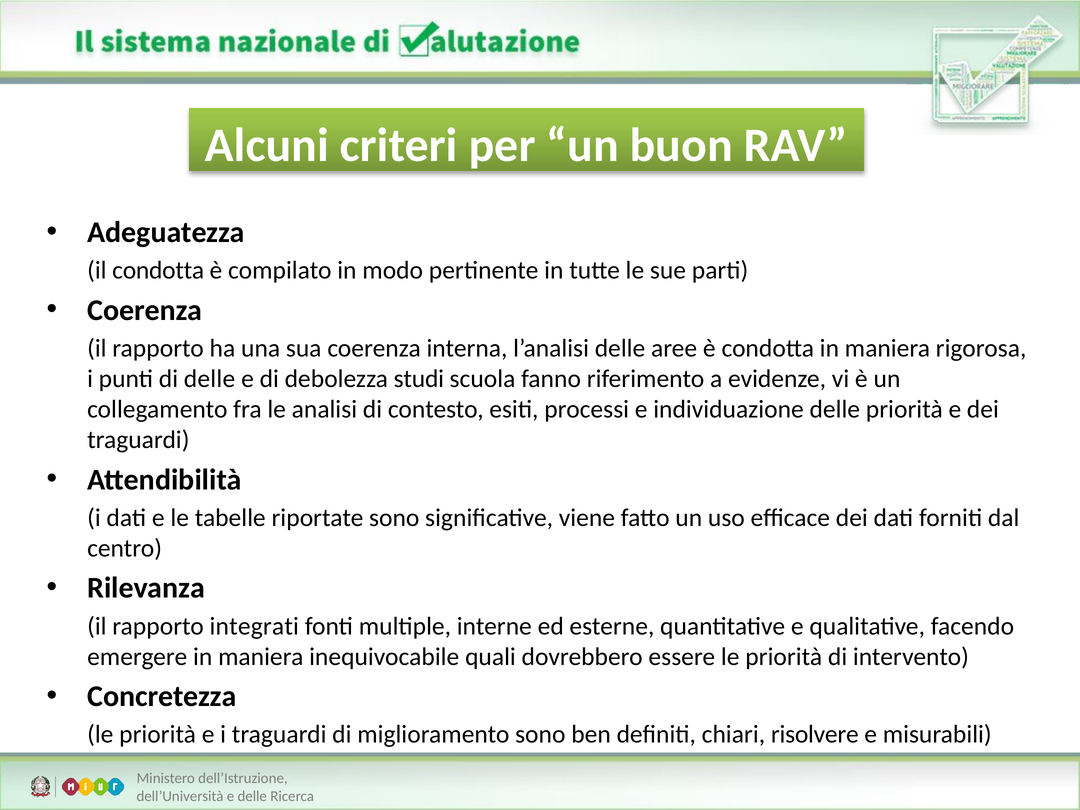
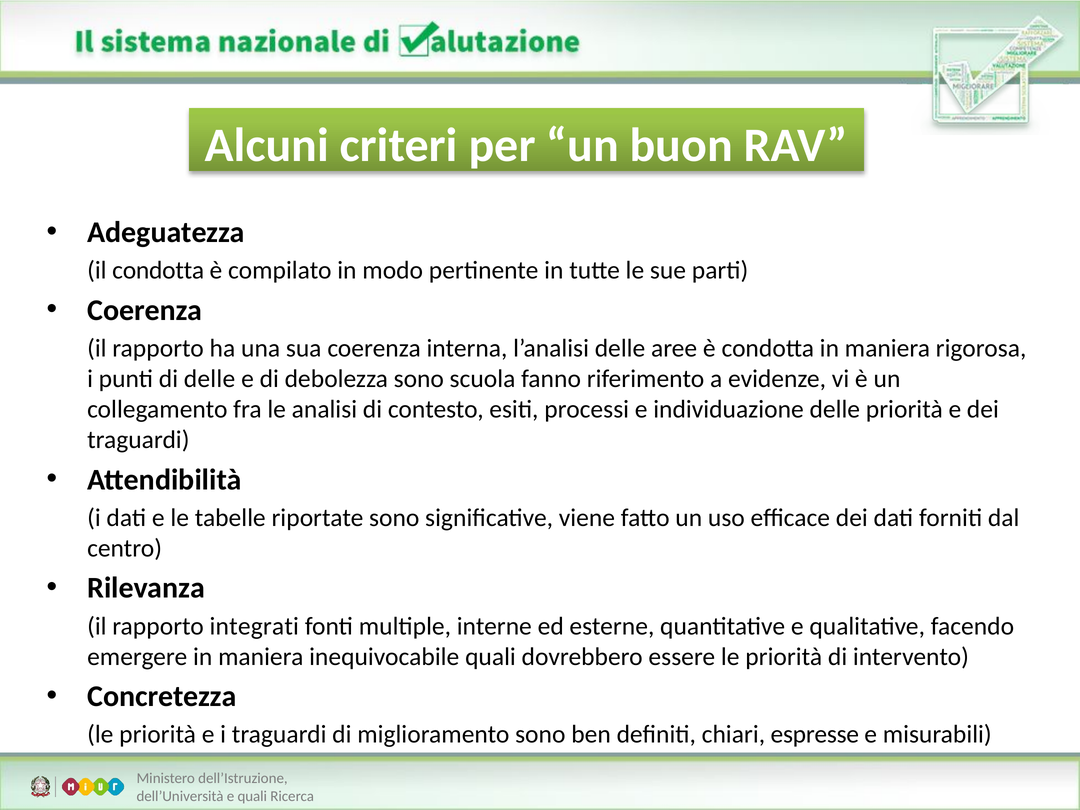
debolezza studi: studi -> sono
risolvere: risolvere -> espresse
e delle: delle -> quali
